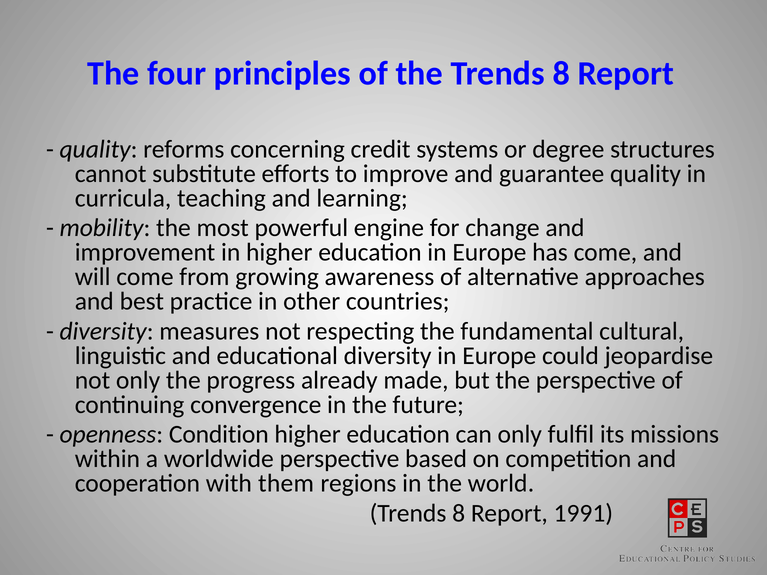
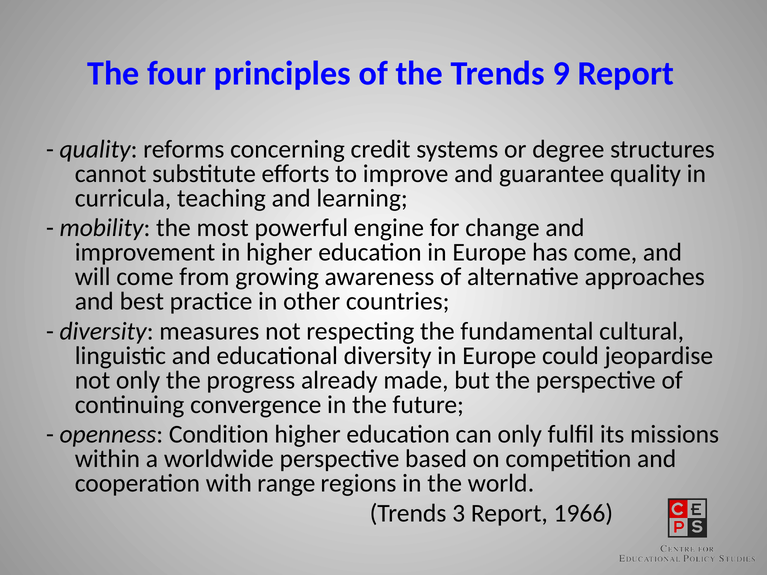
the Trends 8: 8 -> 9
them: them -> range
8 at (459, 513): 8 -> 3
1991: 1991 -> 1966
